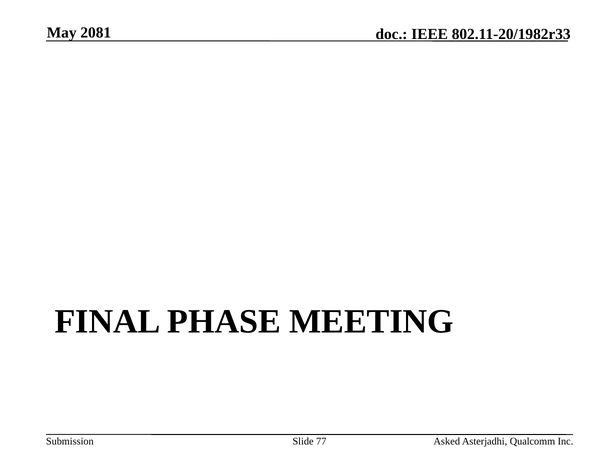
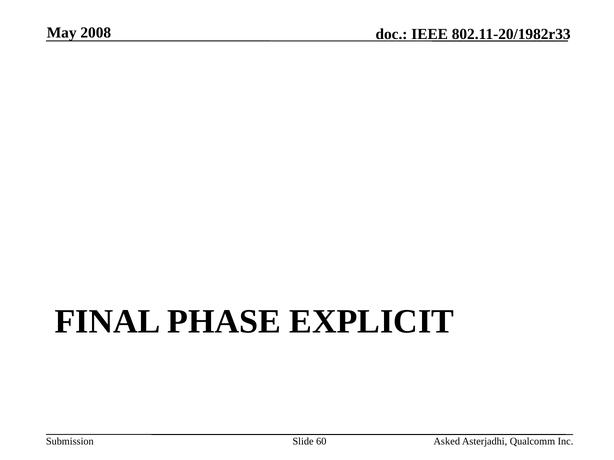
2081: 2081 -> 2008
MEETING: MEETING -> EXPLICIT
77: 77 -> 60
